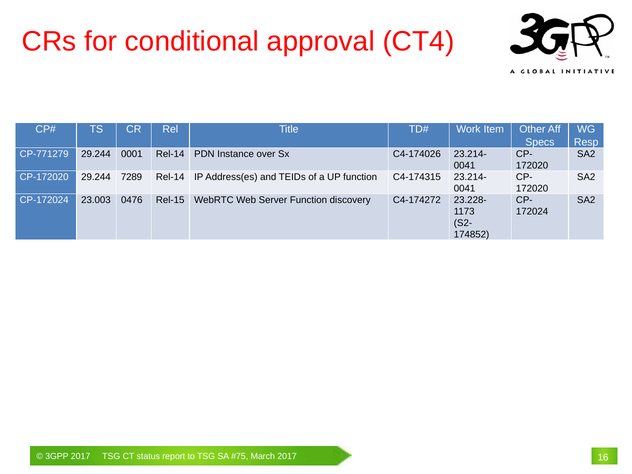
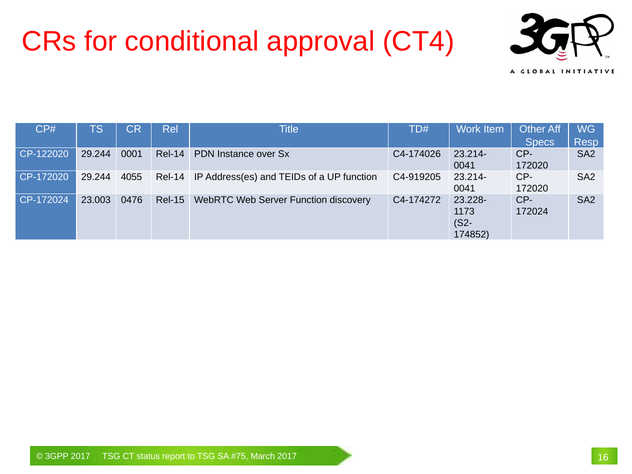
CP-771279: CP-771279 -> CP-122020
7289: 7289 -> 4055
C4-174315: C4-174315 -> C4-919205
